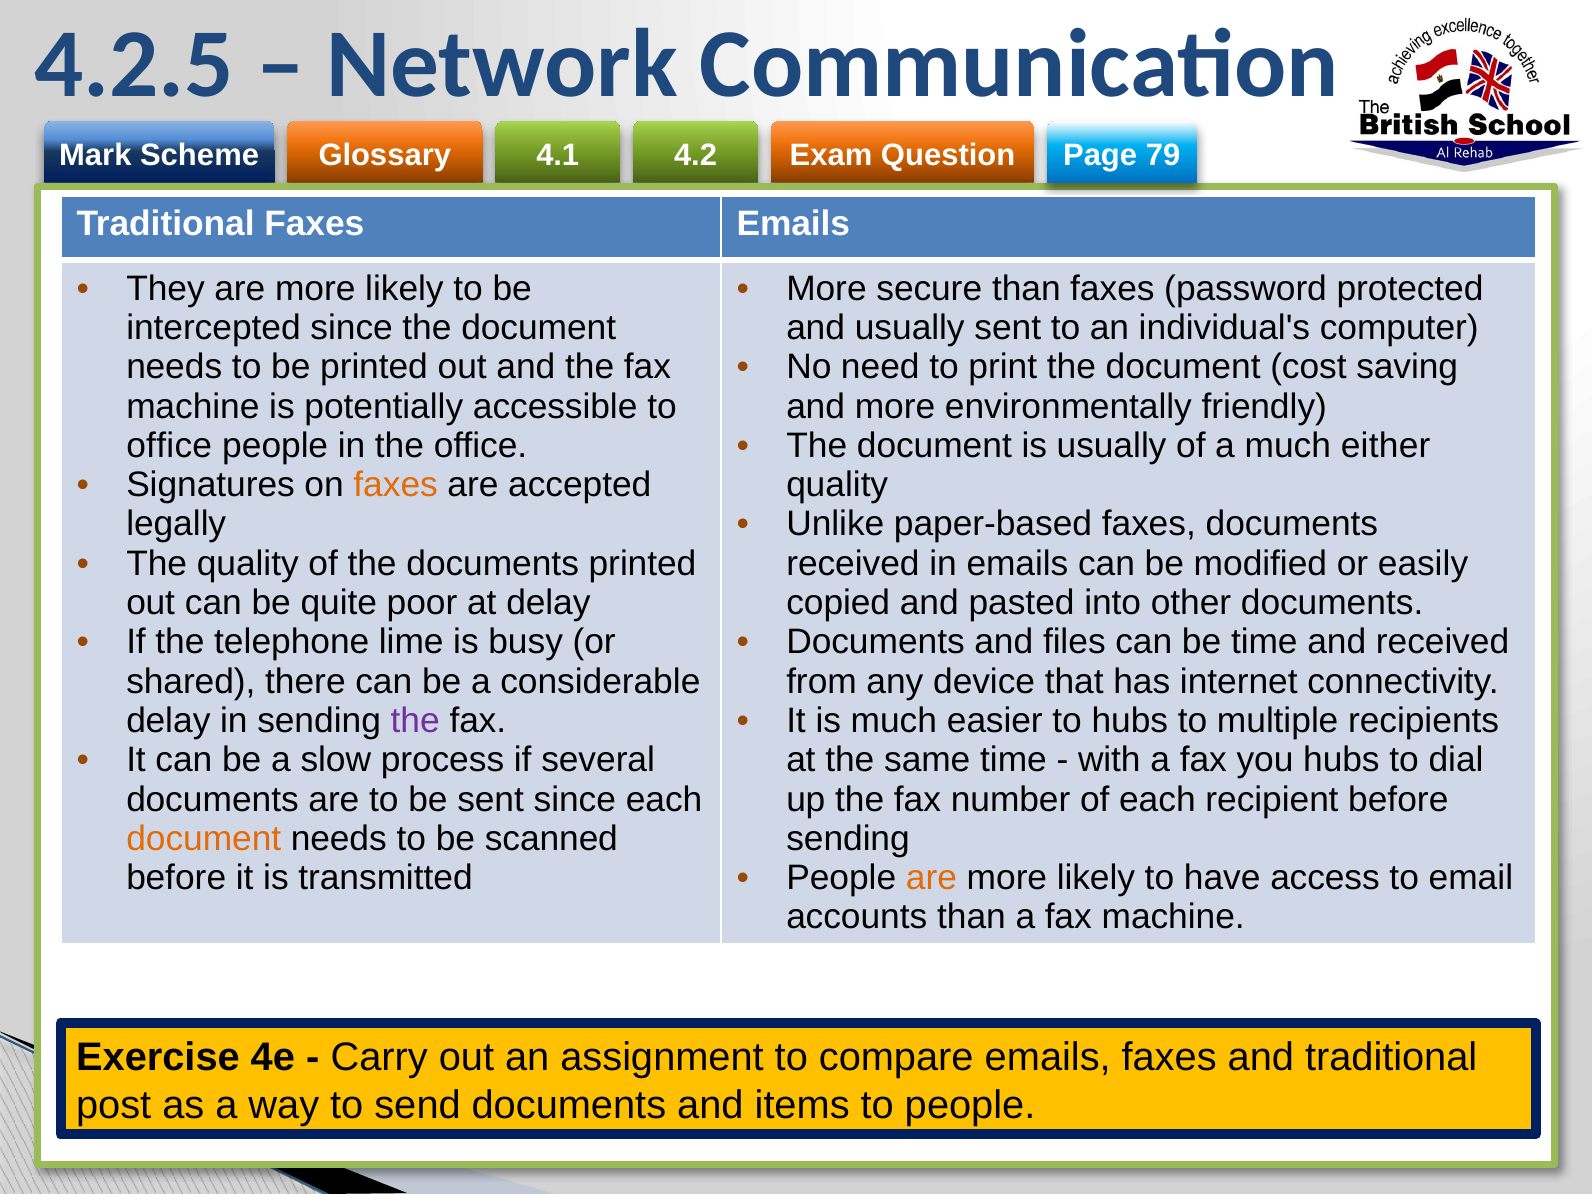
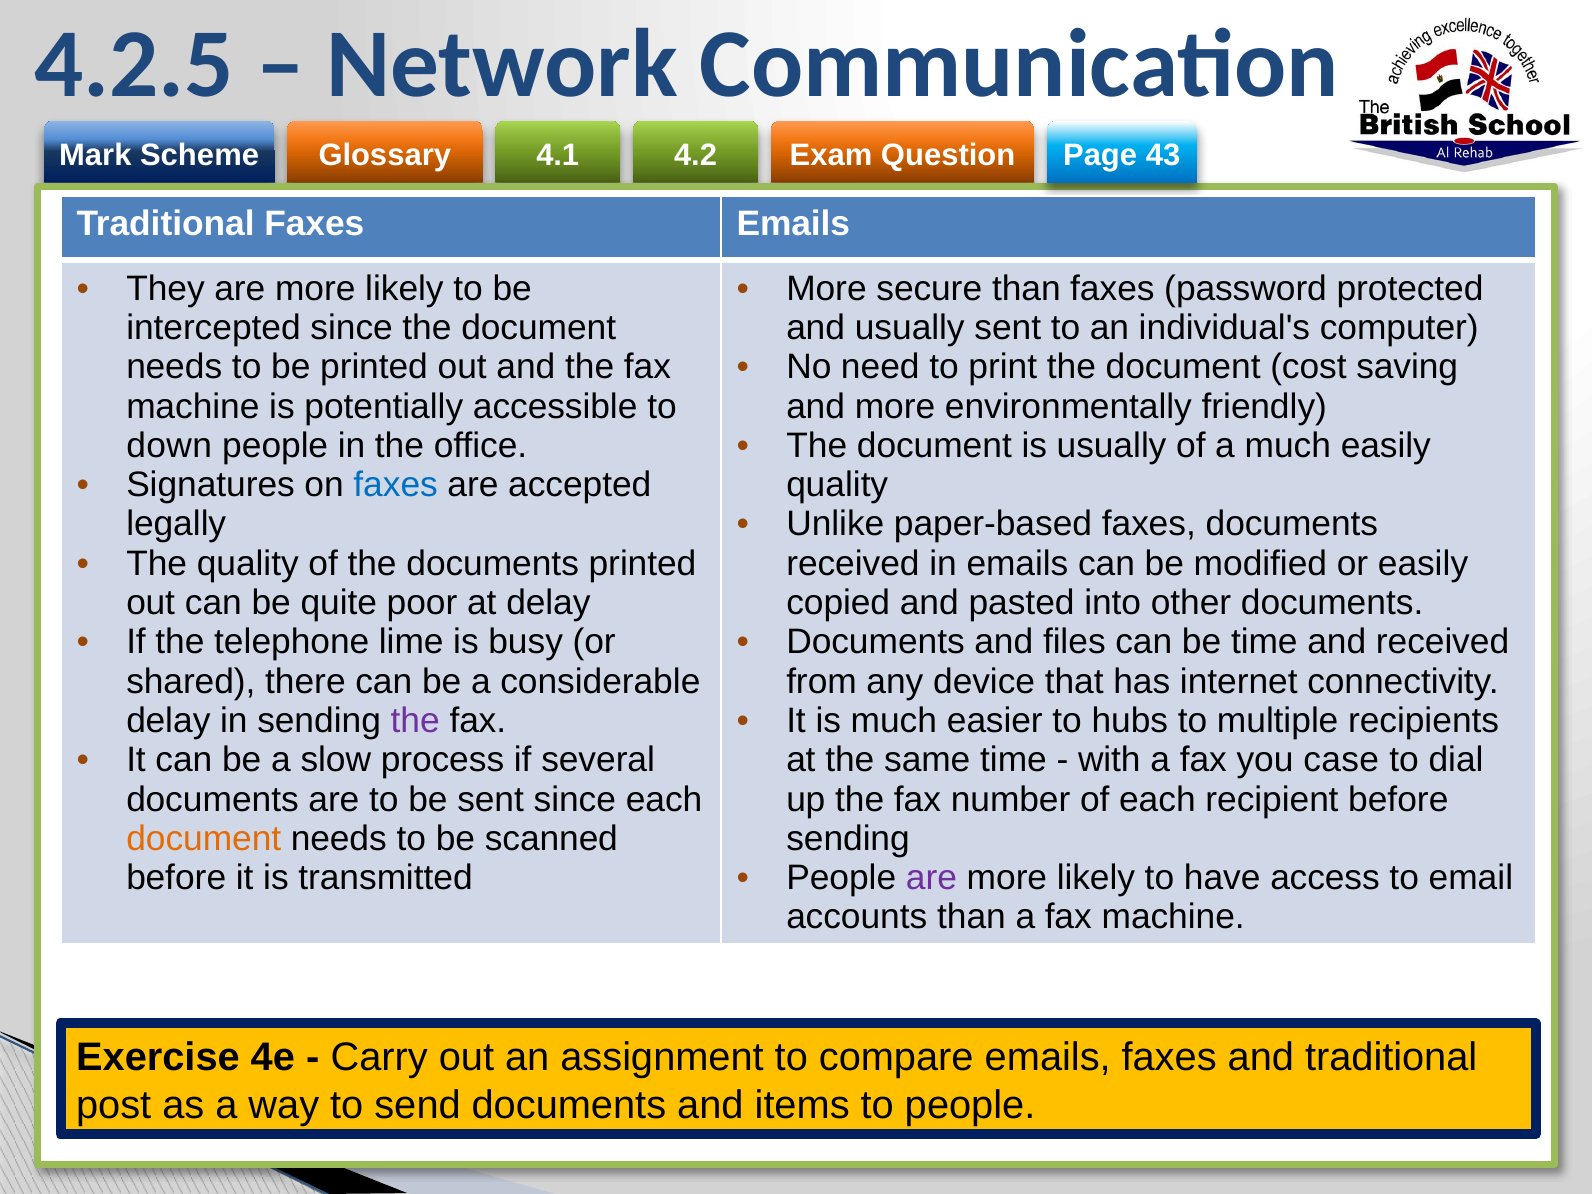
79: 79 -> 43
office at (169, 446): office -> down
much either: either -> easily
faxes at (396, 485) colour: orange -> blue
you hubs: hubs -> case
are at (931, 878) colour: orange -> purple
